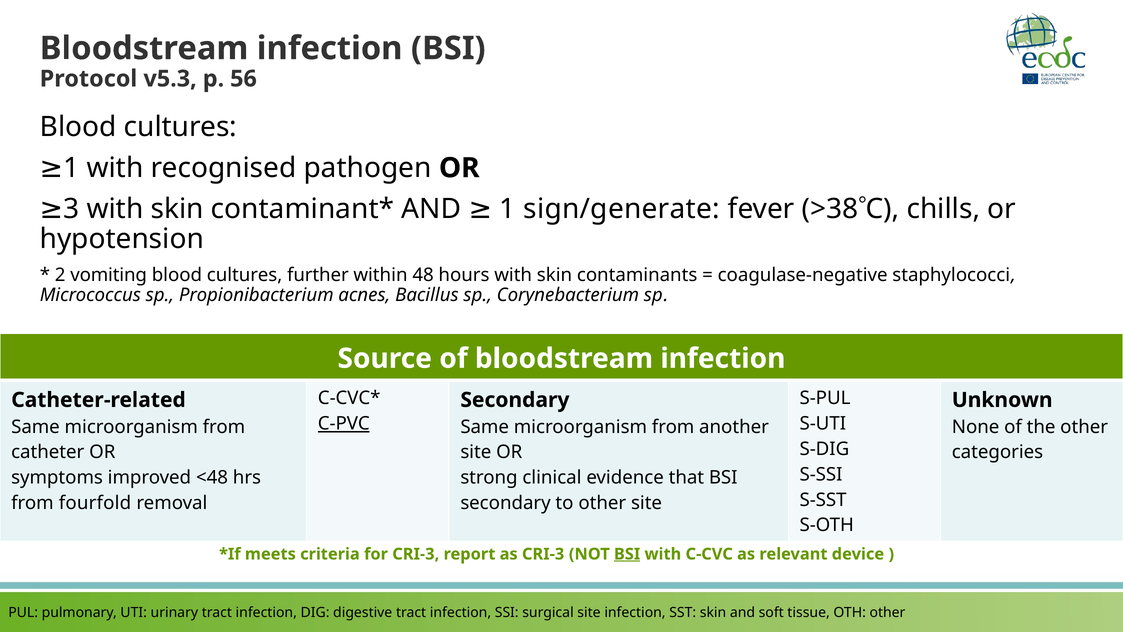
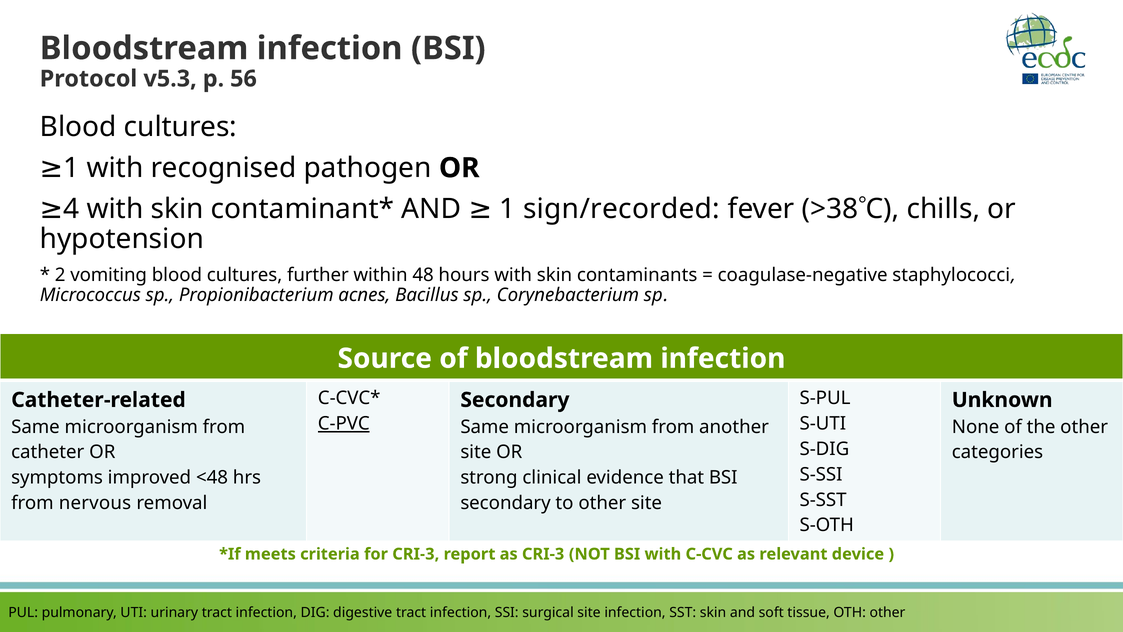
3: 3 -> 4
sign/generate: sign/generate -> sign/recorded
fourfold: fourfold -> nervous
BSI at (627, 554) underline: present -> none
